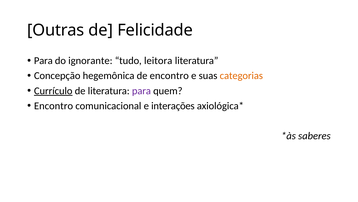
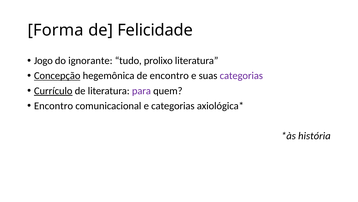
Outras: Outras -> Forma
Para at (43, 61): Para -> Jogo
leitora: leitora -> prolixo
Concepção underline: none -> present
categorias at (241, 76) colour: orange -> purple
e interações: interações -> categorias
saberes: saberes -> história
